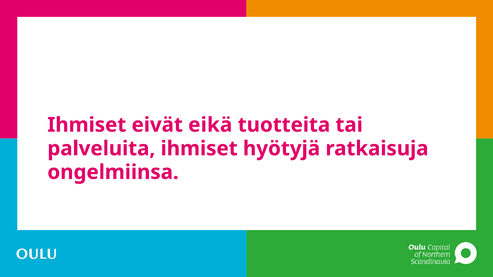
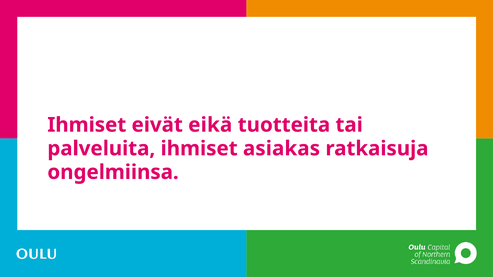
hyötyjä: hyötyjä -> asiakas
